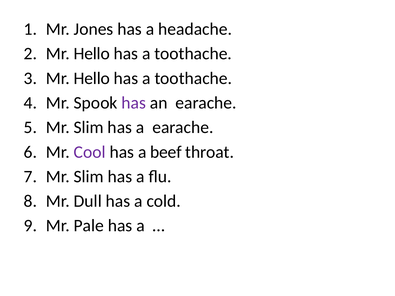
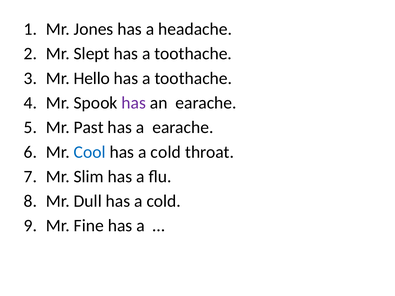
Hello at (92, 54): Hello -> Slept
Slim at (89, 128): Slim -> Past
Cool colour: purple -> blue
beef at (166, 152): beef -> cold
Pale: Pale -> Fine
